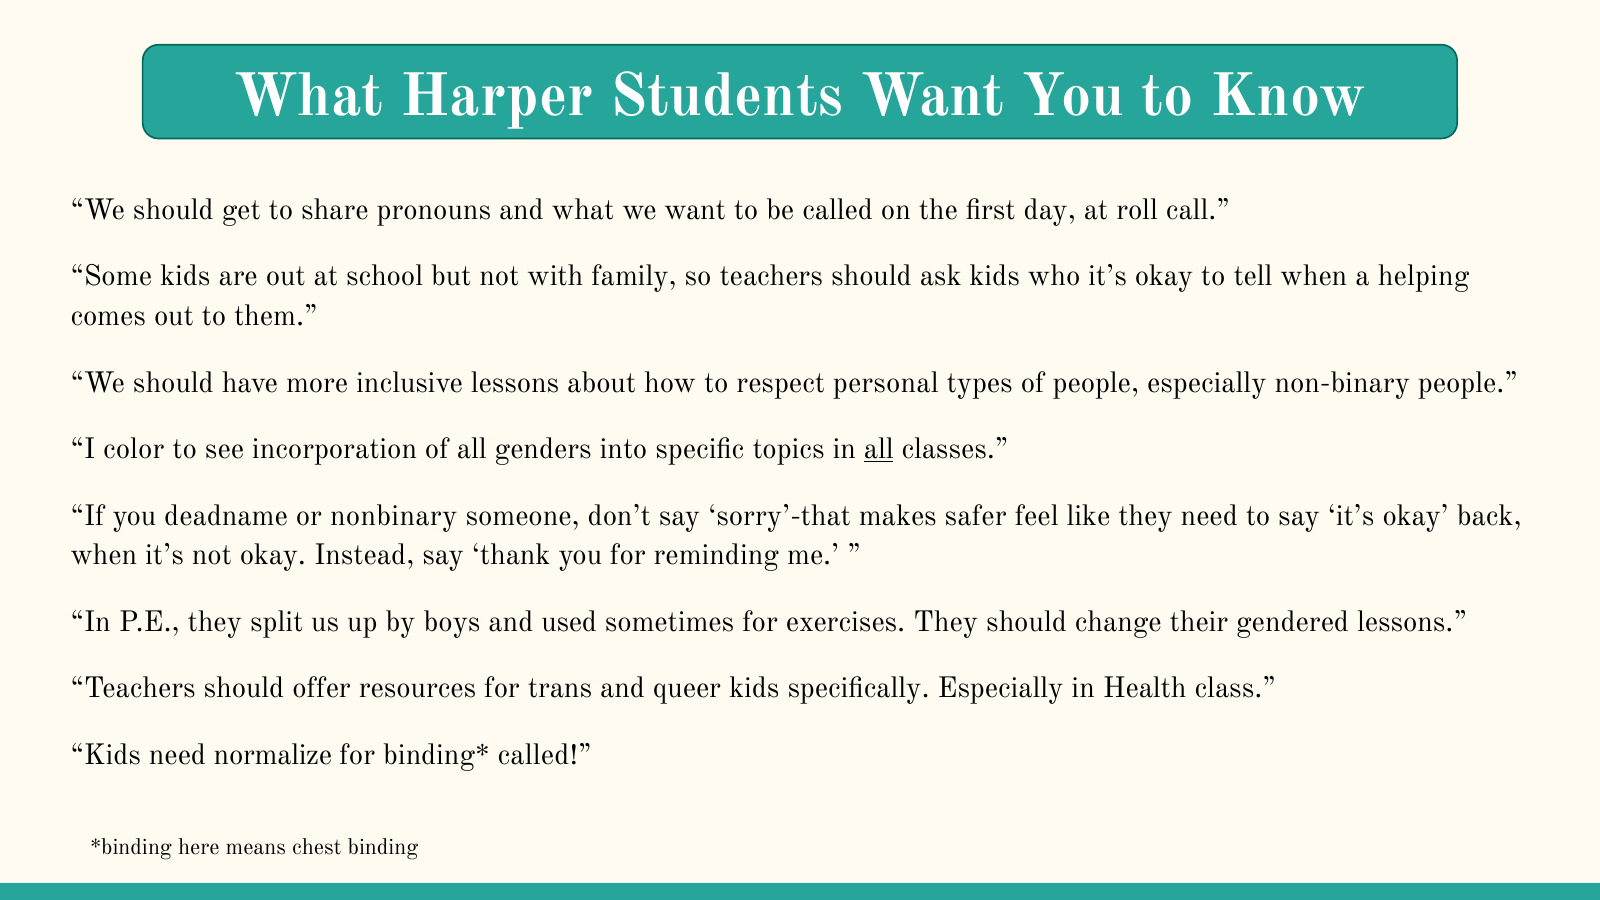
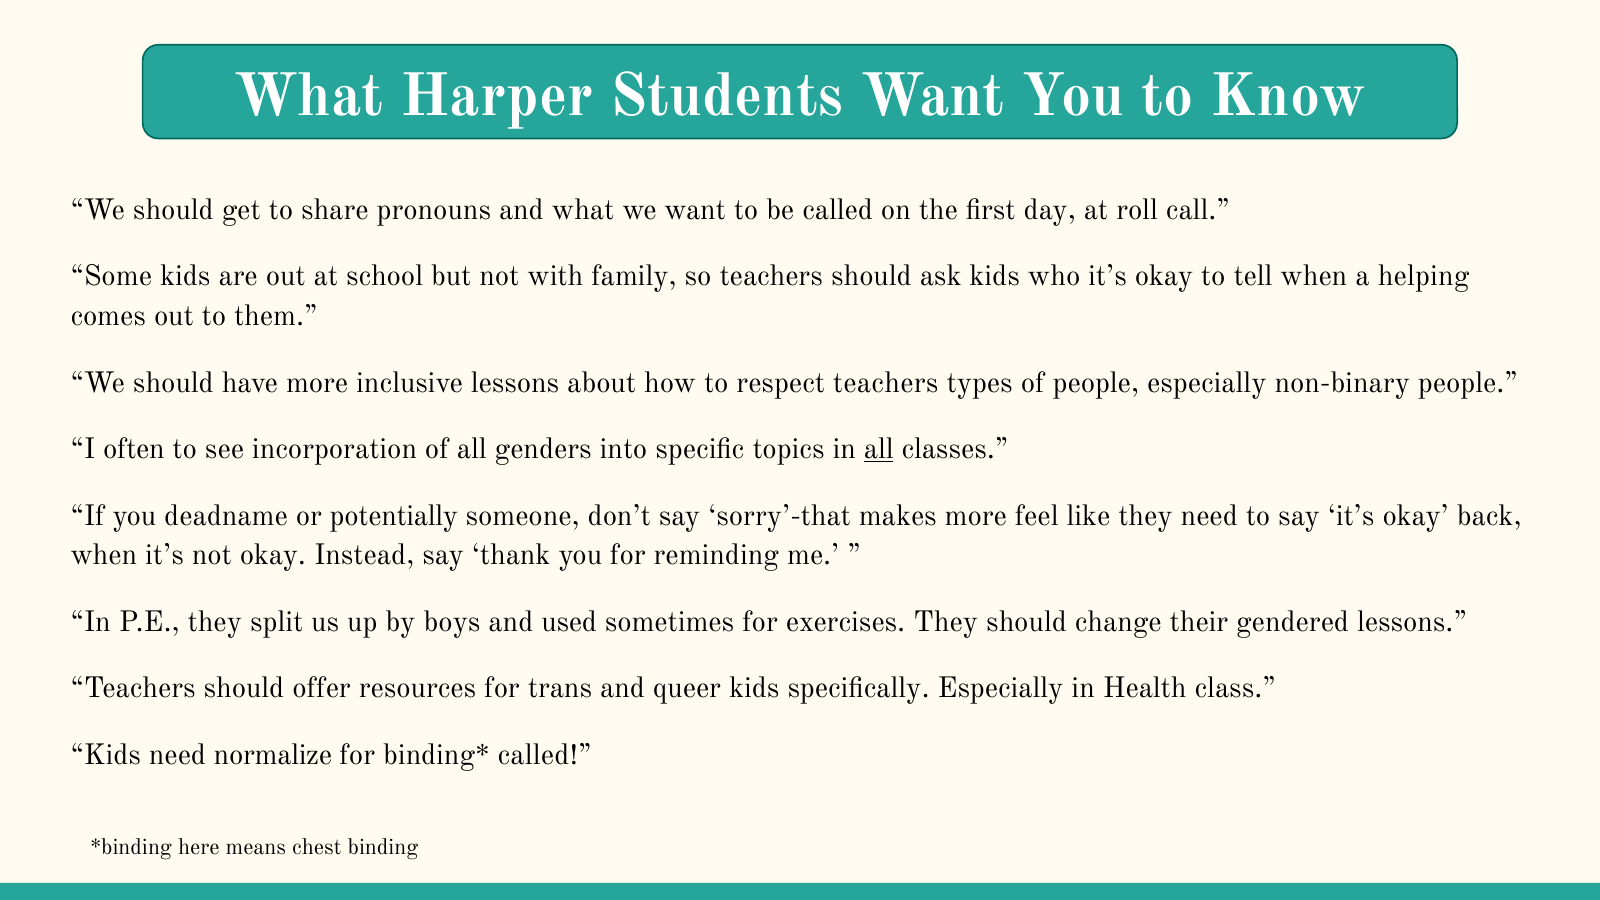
respect personal: personal -> teachers
color: color -> often
nonbinary: nonbinary -> potentially
makes safer: safer -> more
